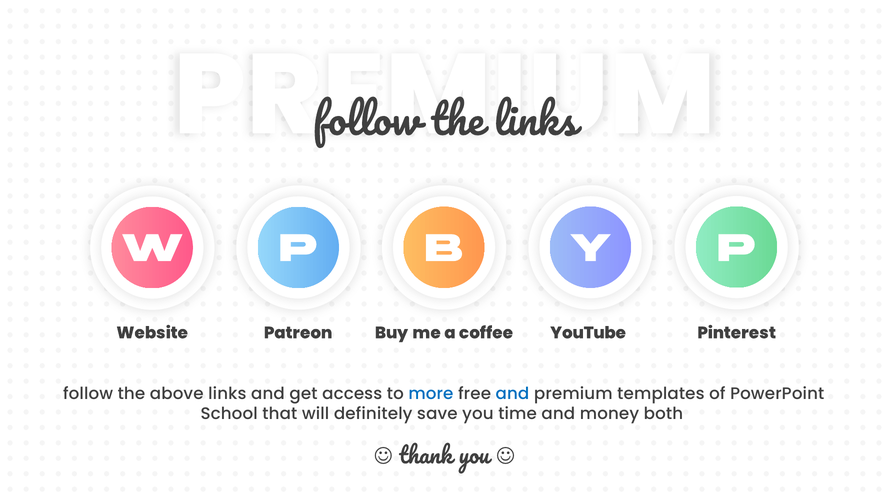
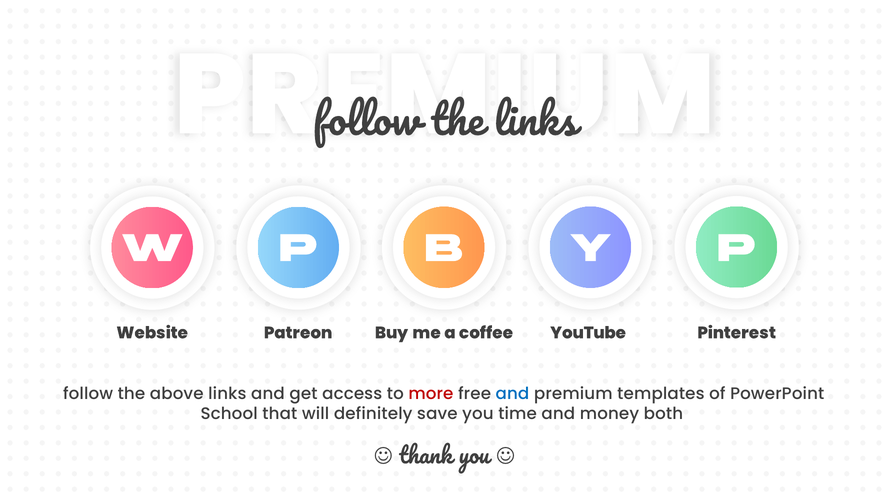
more colour: blue -> red
